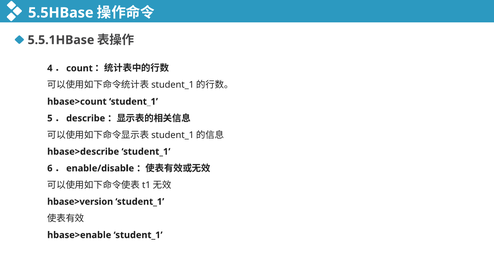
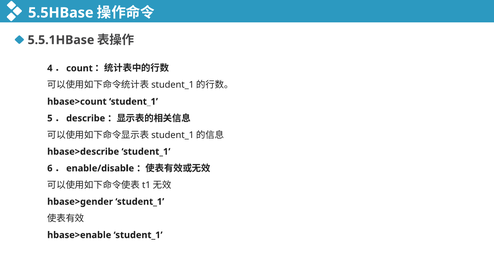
hbase>version: hbase>version -> hbase>gender
